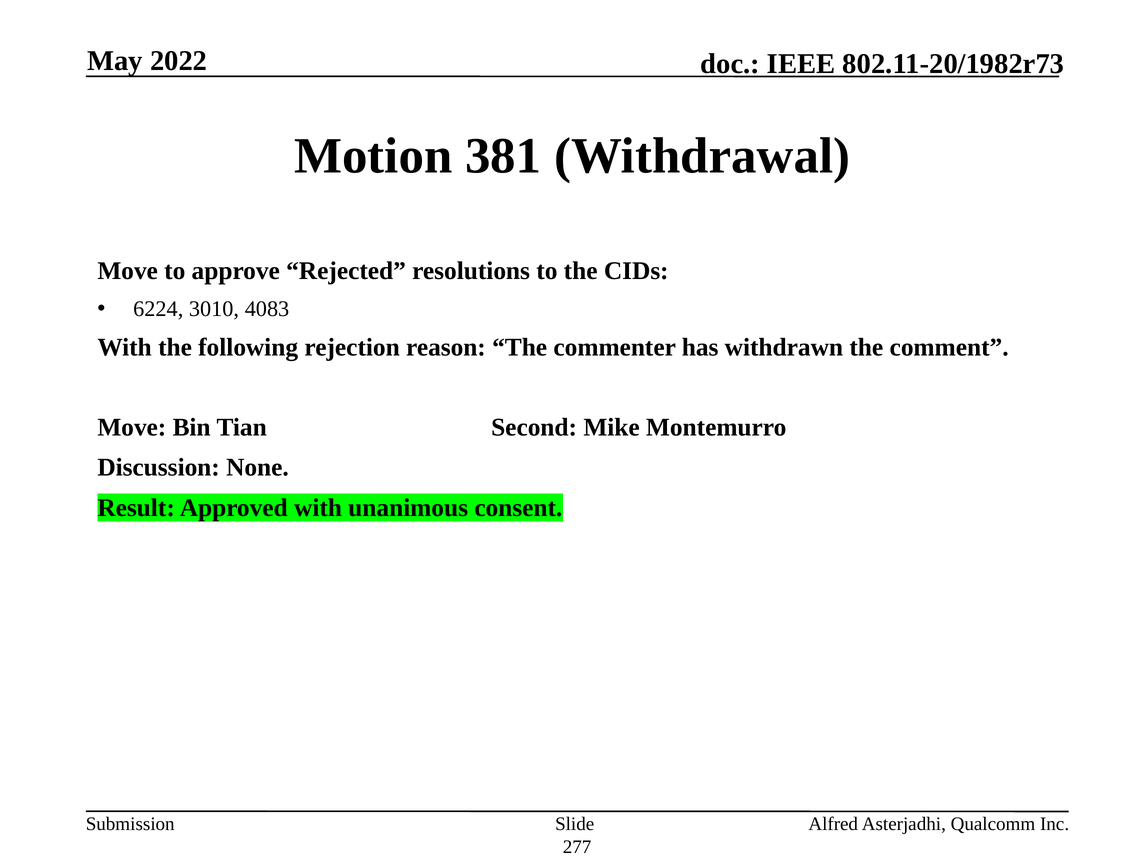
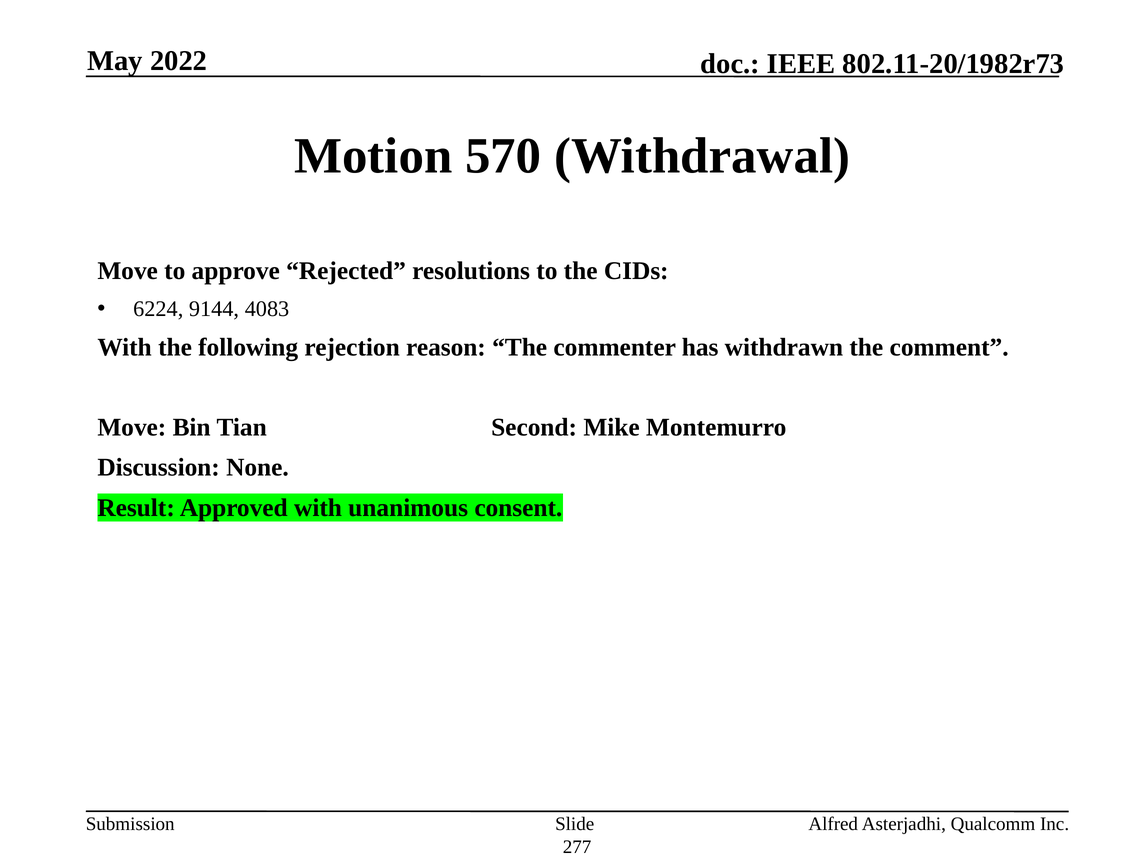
381: 381 -> 570
3010: 3010 -> 9144
